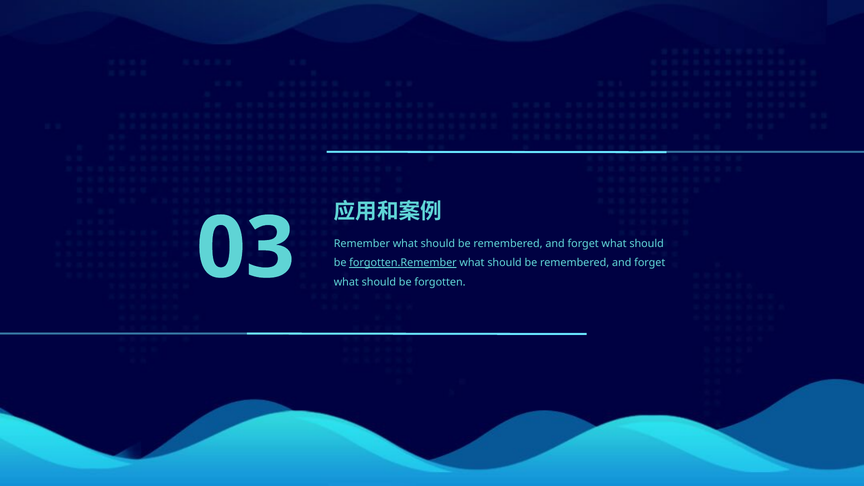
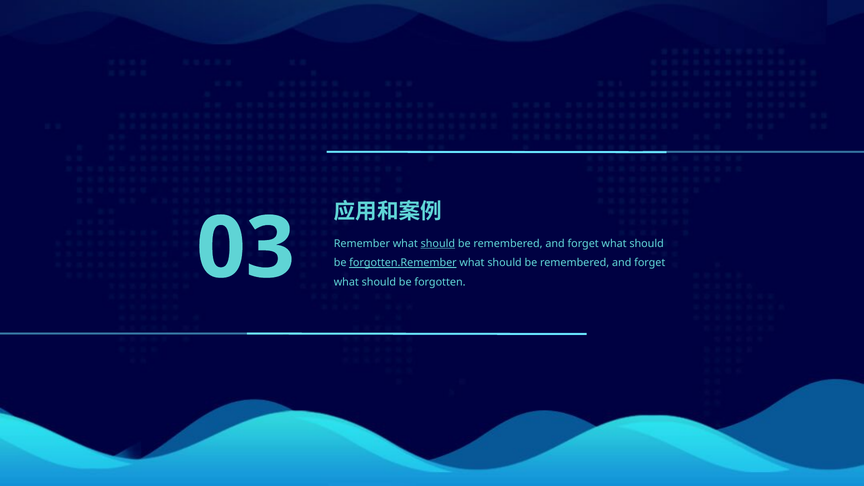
should at (438, 243) underline: none -> present
